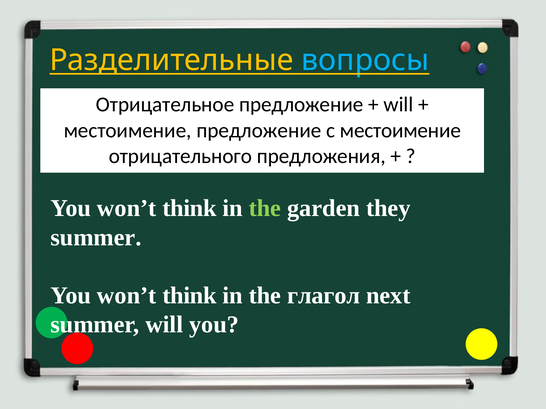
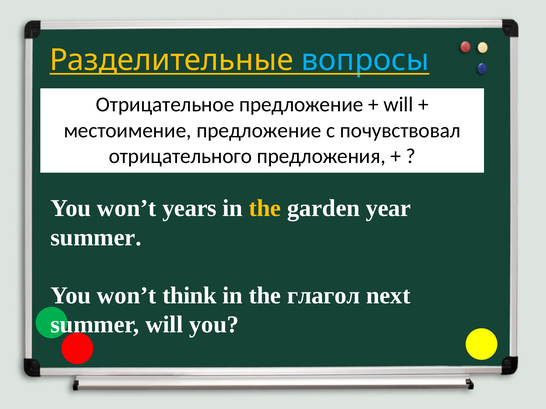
с местоимение: местоимение -> почувствовал
think at (190, 209): think -> years
the at (265, 209) colour: light green -> yellow
they: they -> year
